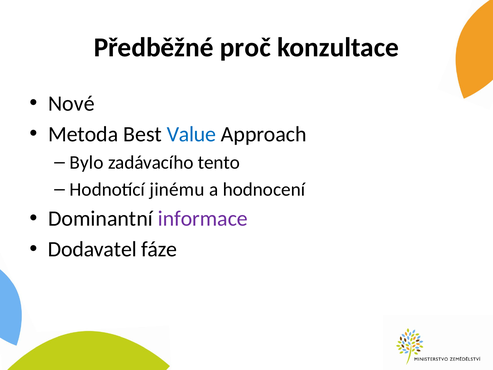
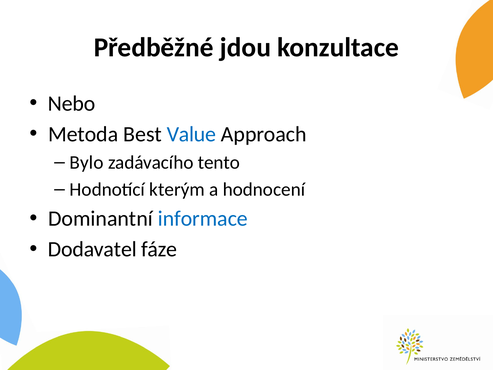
proč: proč -> jdou
Nové: Nové -> Nebo
jinému: jinému -> kterým
informace colour: purple -> blue
